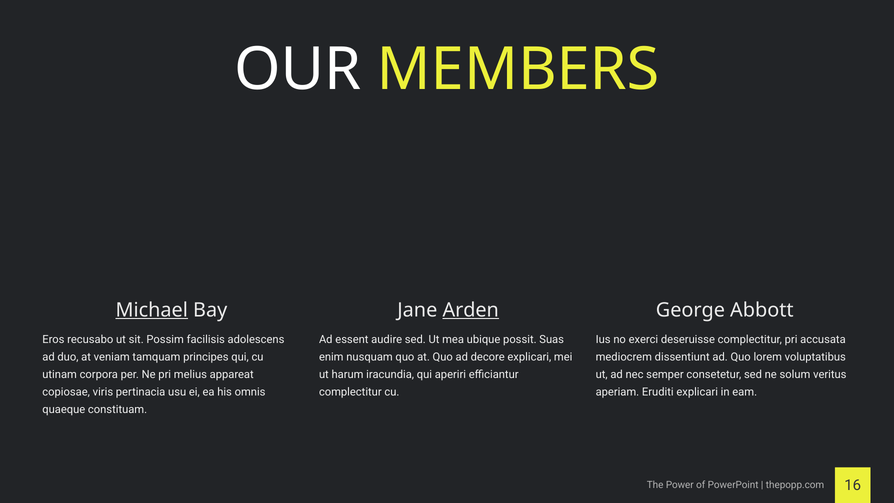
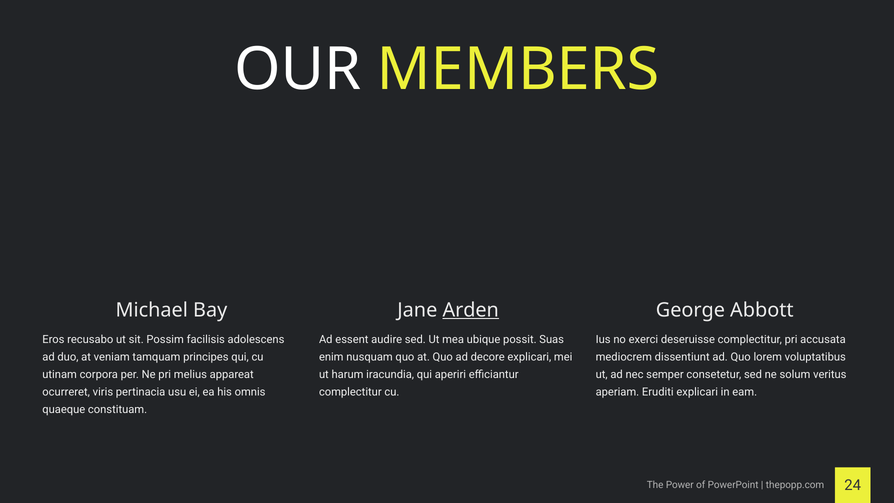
Michael underline: present -> none
copiosae: copiosae -> ocurreret
16: 16 -> 24
